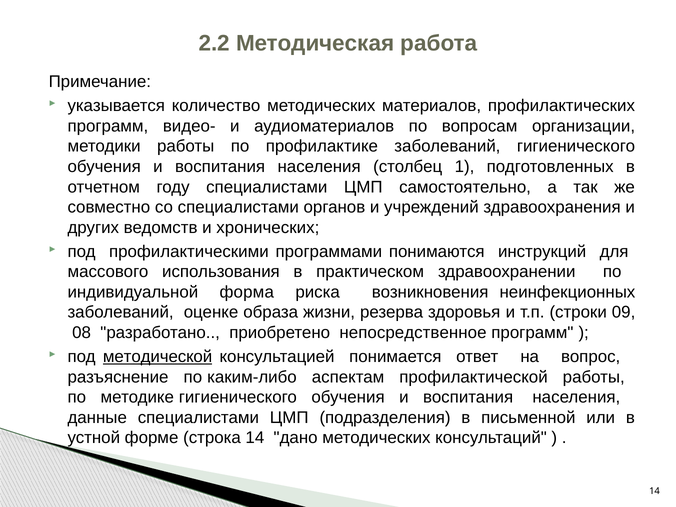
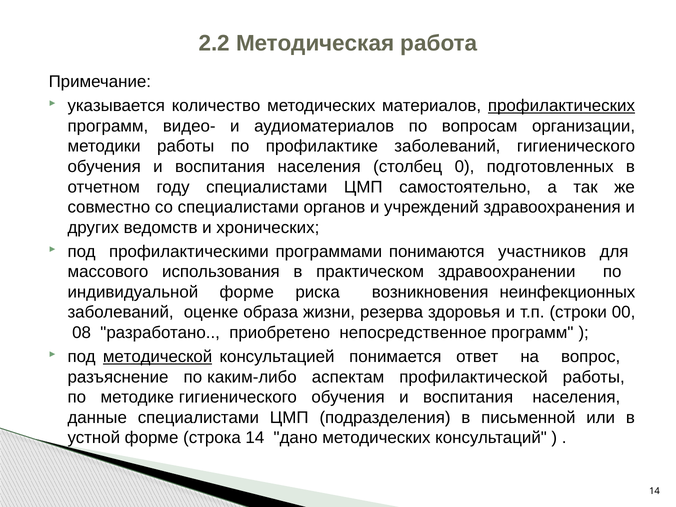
профилактических underline: none -> present
1: 1 -> 0
инструкций: инструкций -> участников
индивидуальной форма: форма -> форме
09: 09 -> 00
